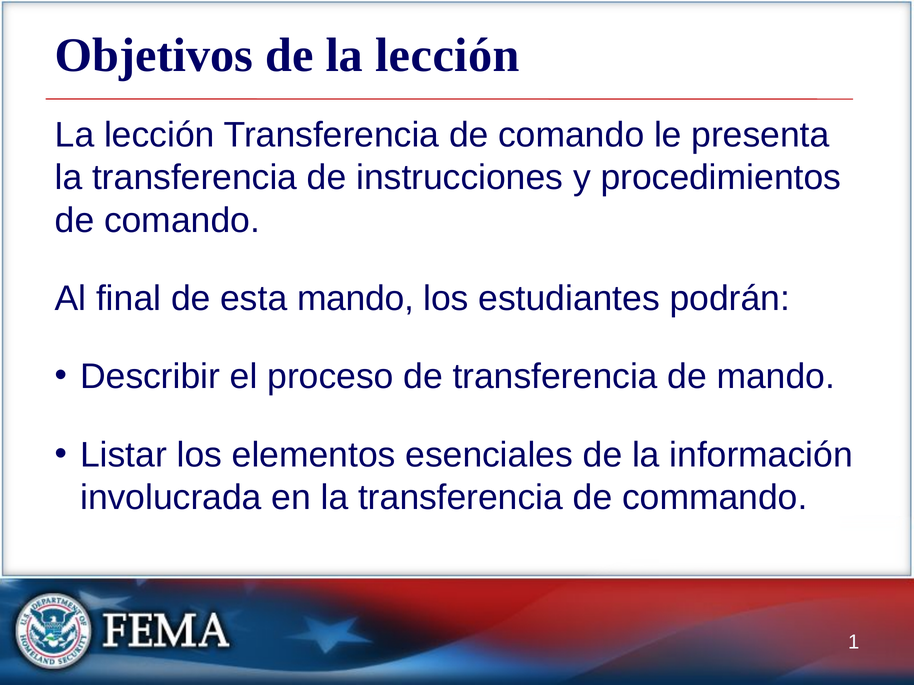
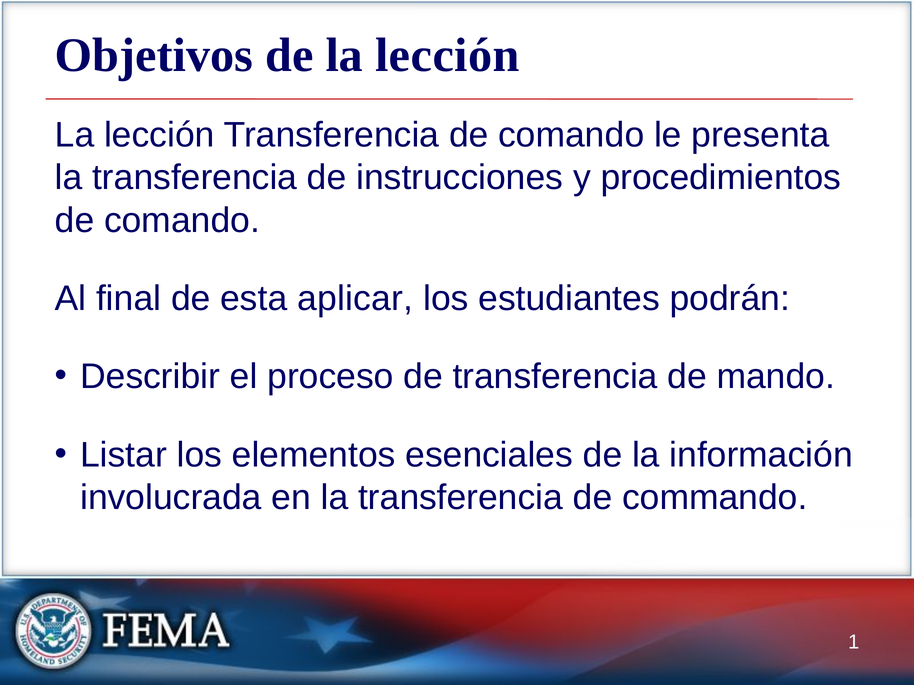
esta mando: mando -> aplicar
